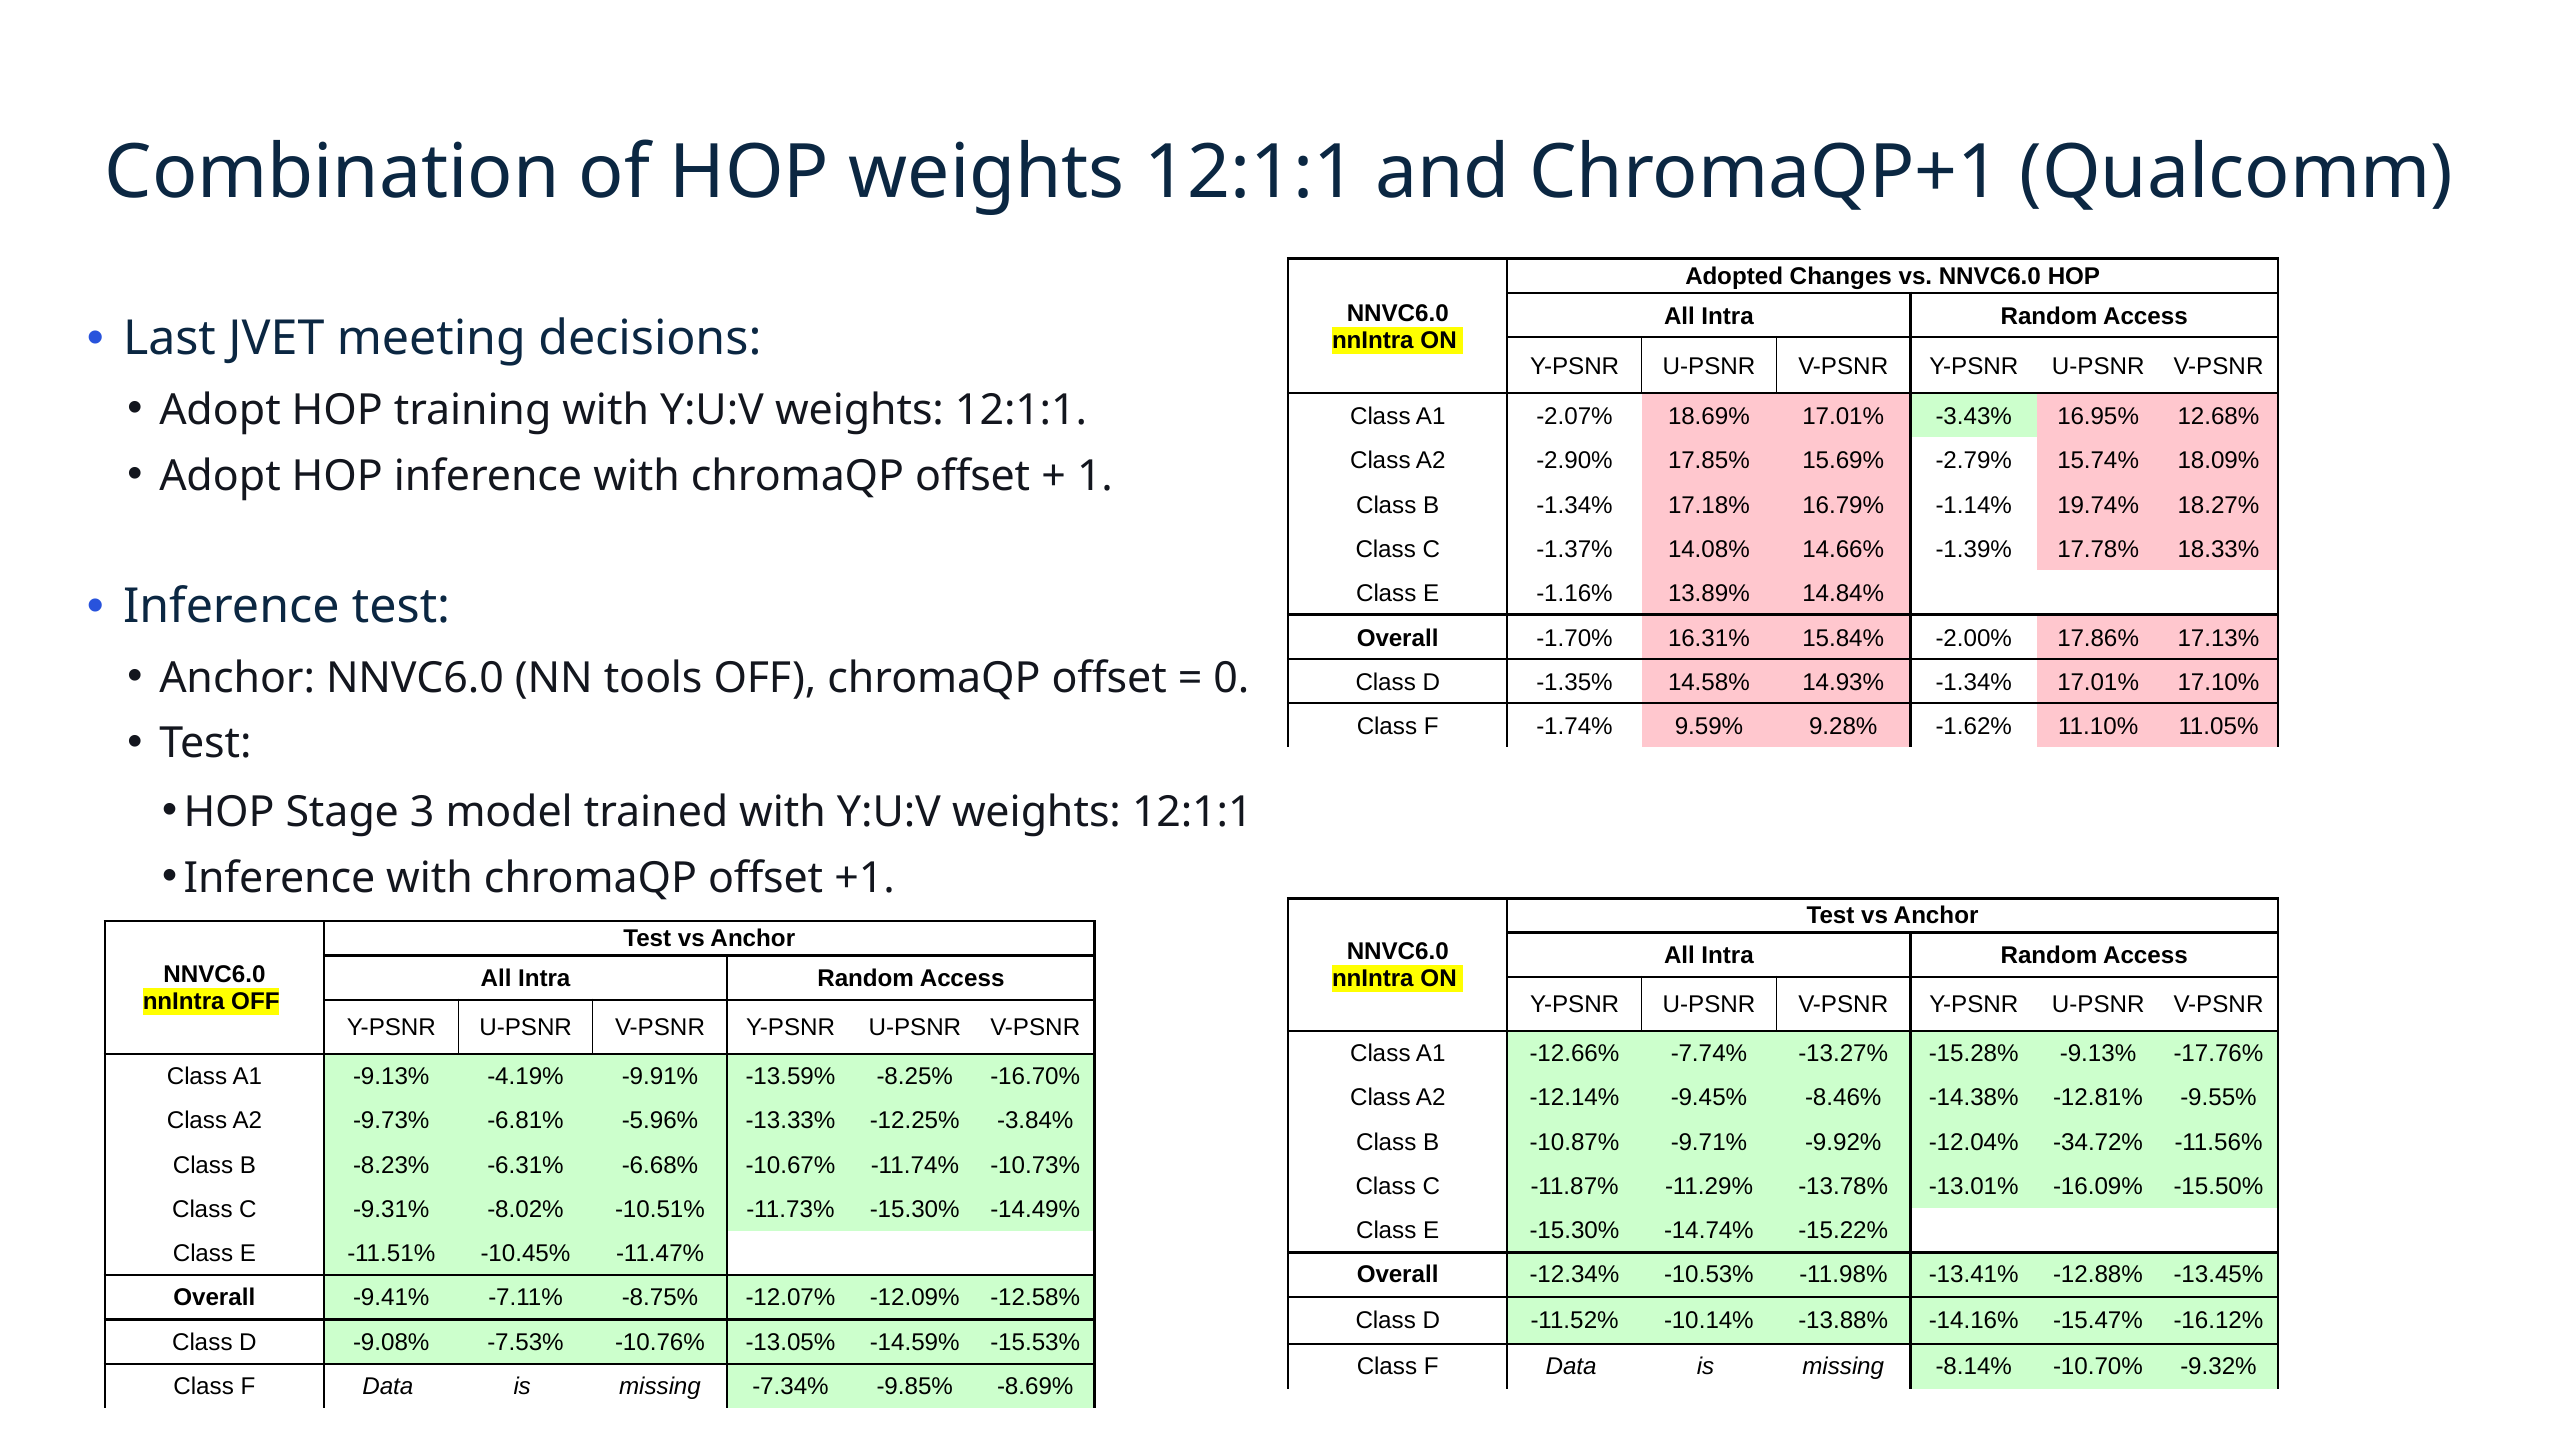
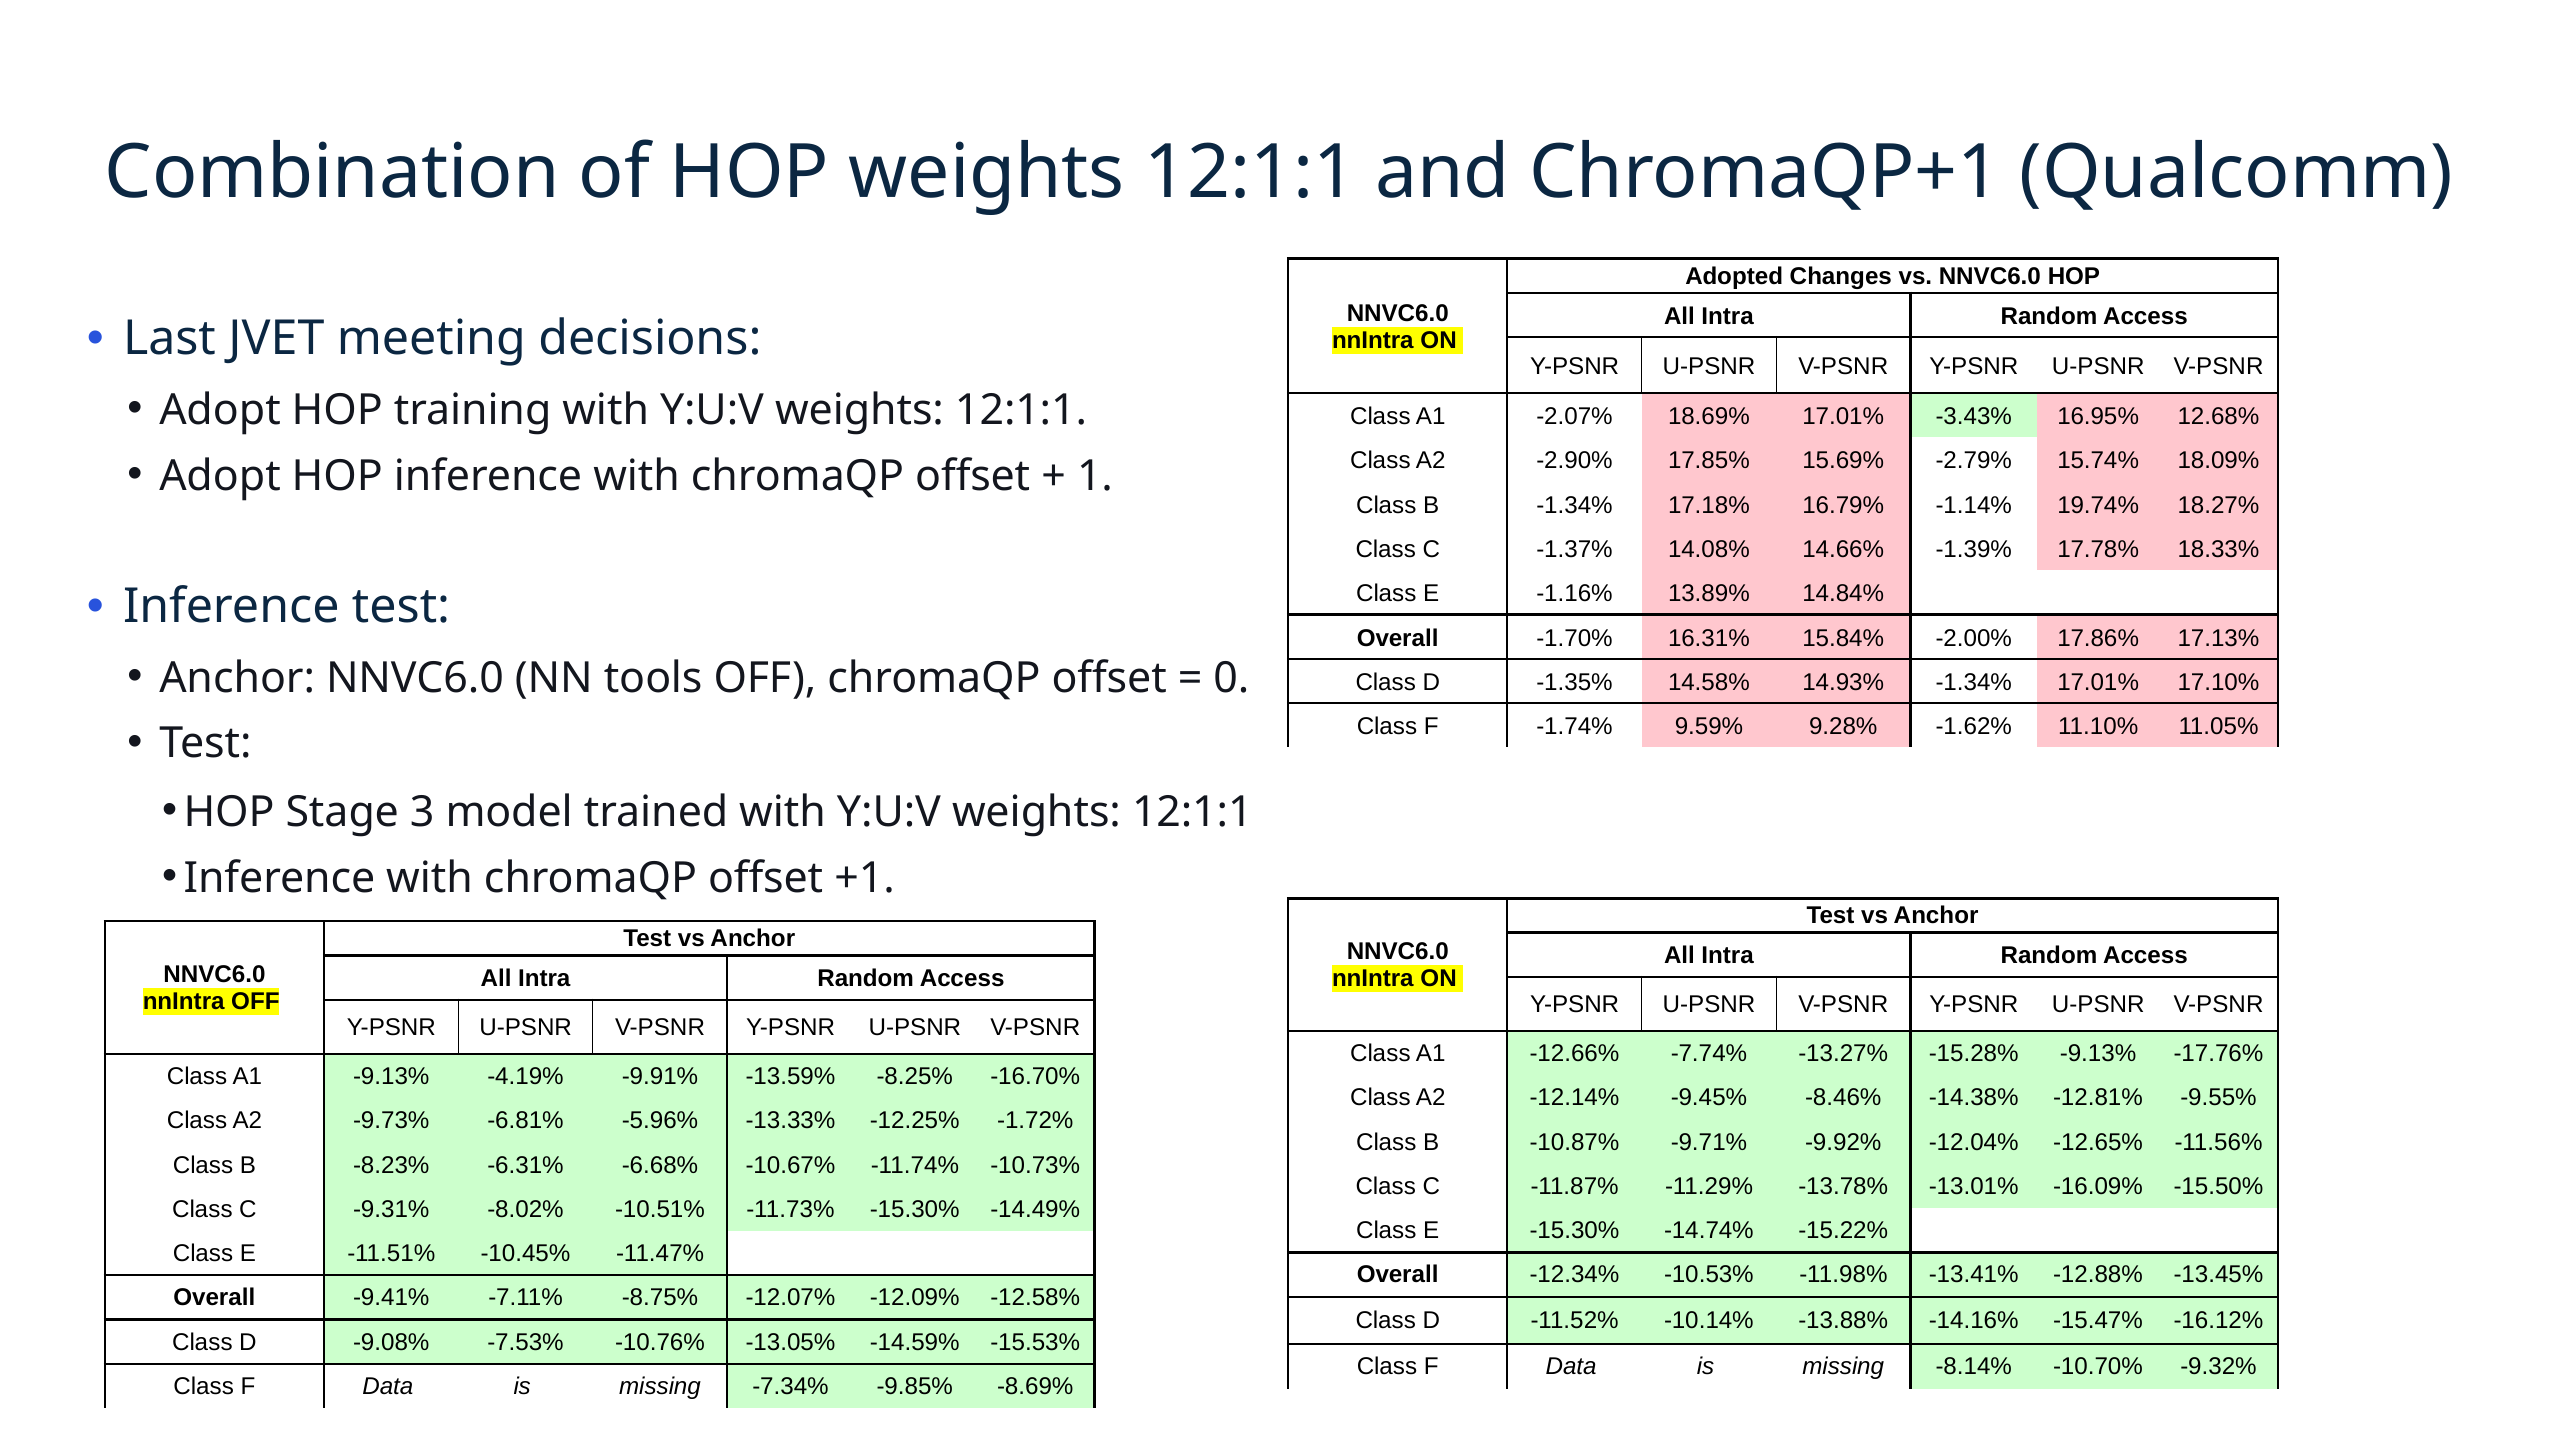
-3.84%: -3.84% -> -1.72%
-34.72%: -34.72% -> -12.65%
